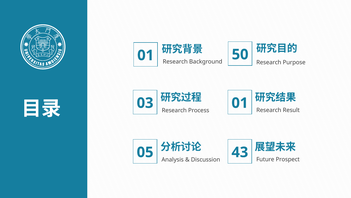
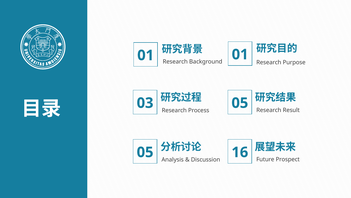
01 50: 50 -> 01
03 01: 01 -> 05
43: 43 -> 16
